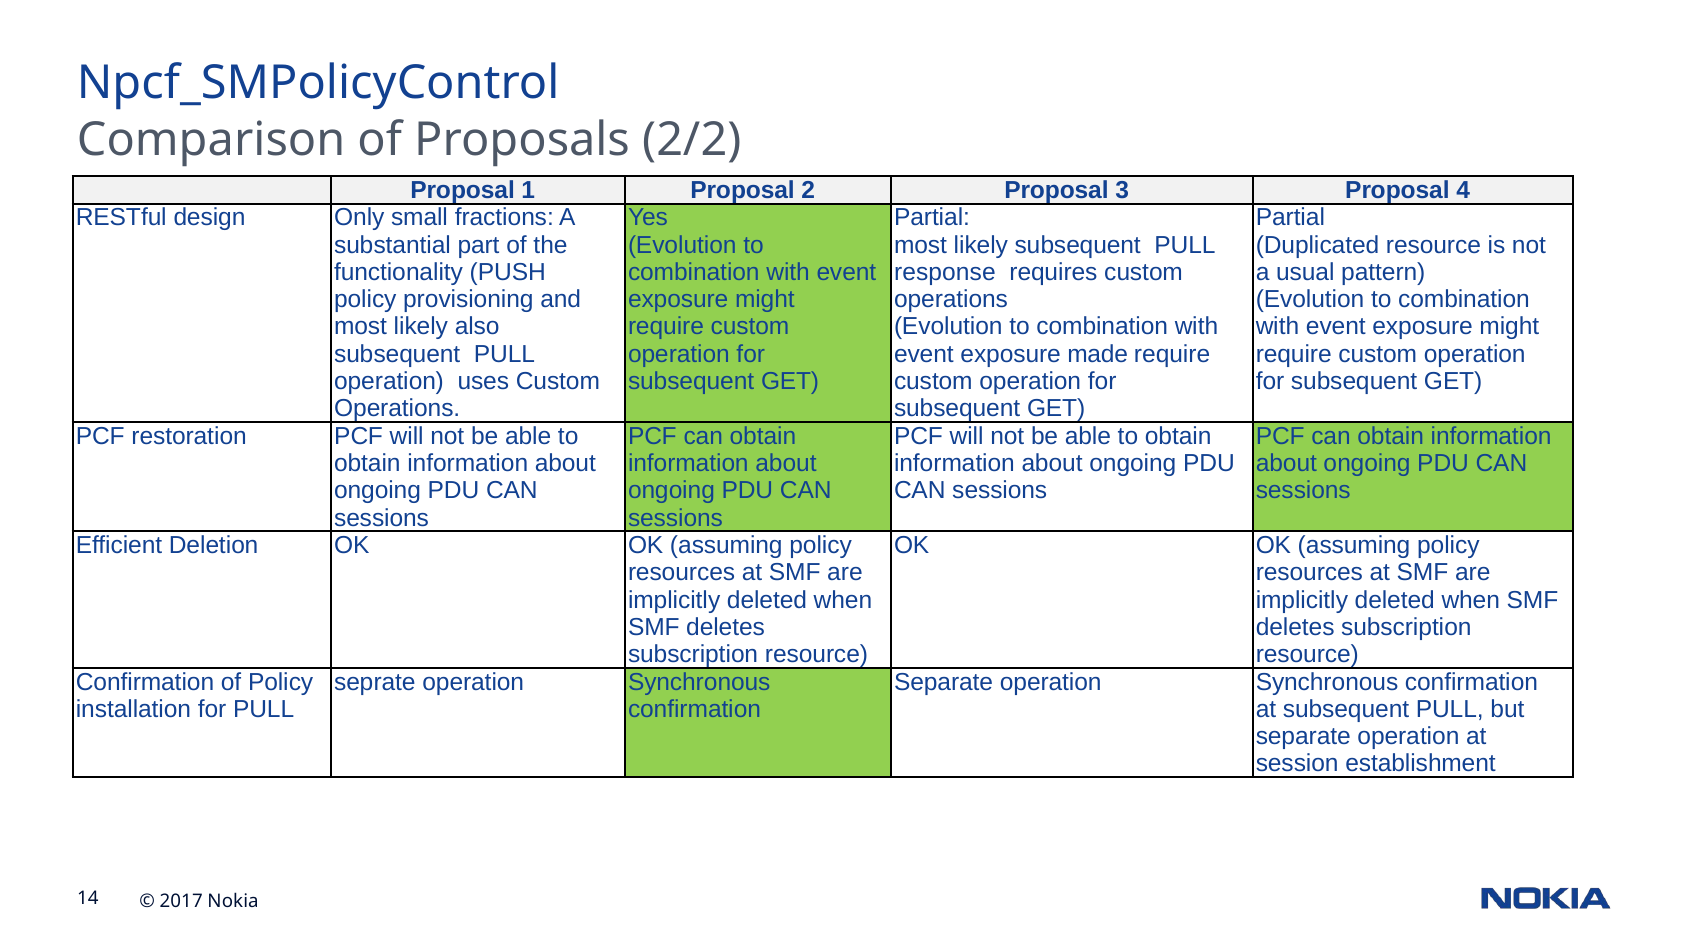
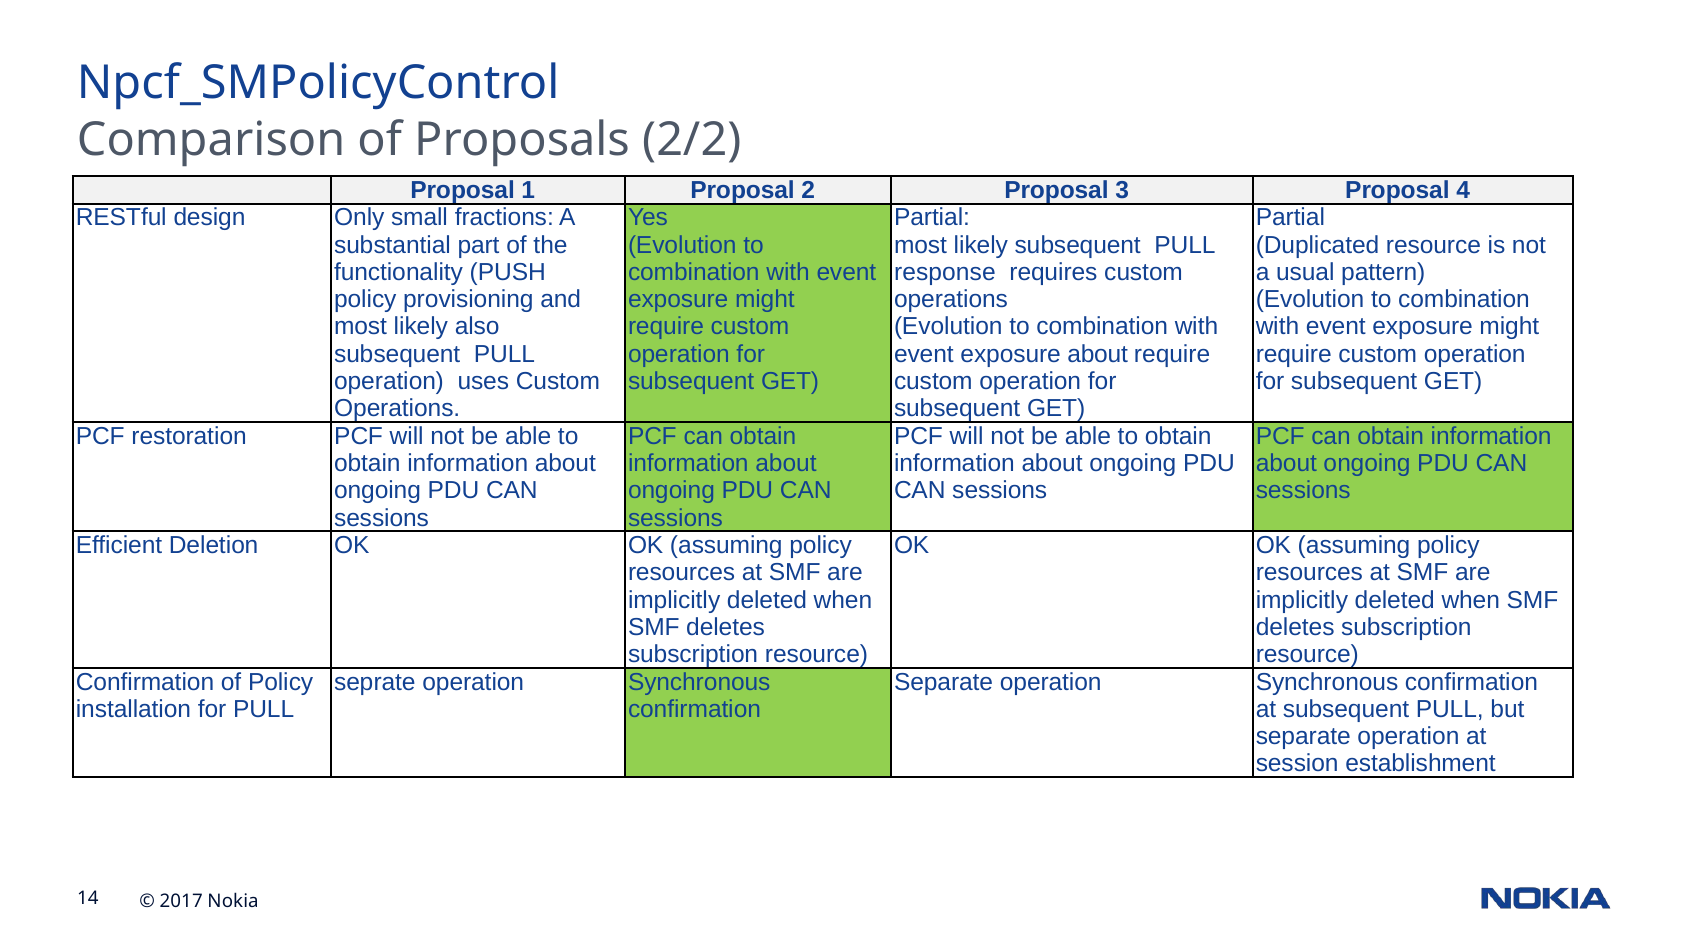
exposure made: made -> about
